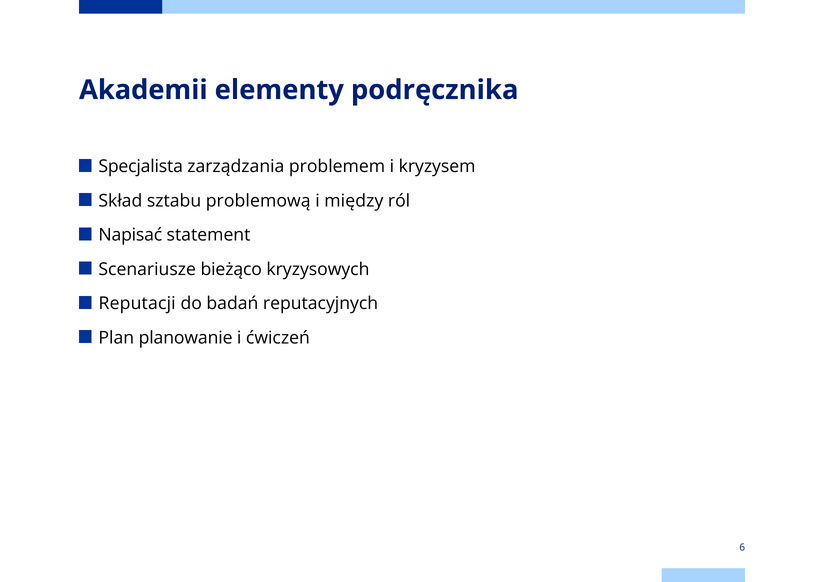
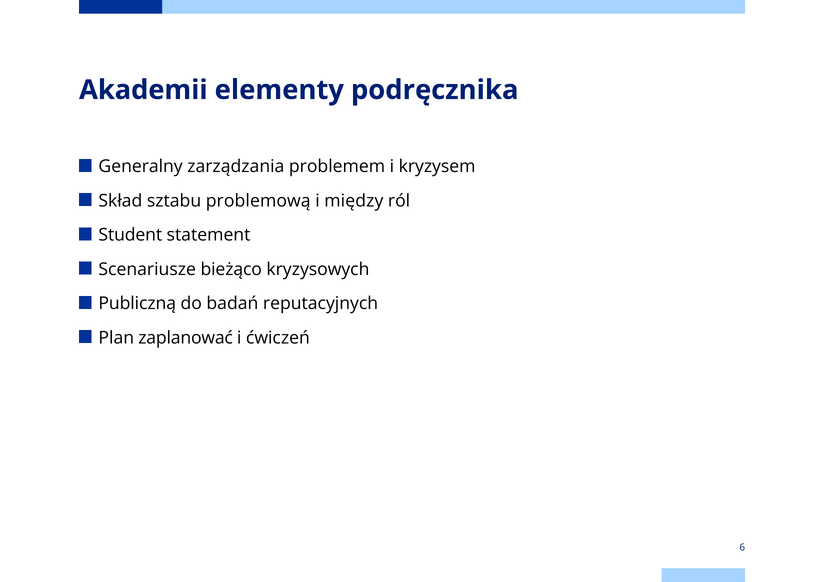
Specjalista: Specjalista -> Generalny
Napisać: Napisać -> Student
Reputacji: Reputacji -> Publiczną
planowanie: planowanie -> zaplanować
